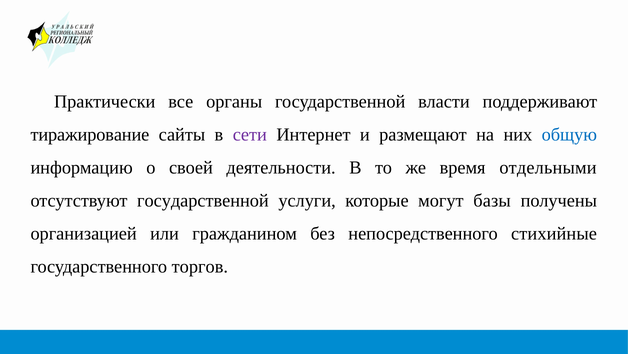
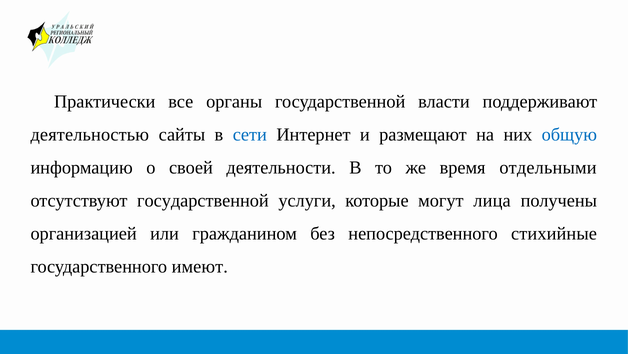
тиражирование: тиражирование -> деятельностью
сети colour: purple -> blue
базы: базы -> лица
торгов: торгов -> имеют
